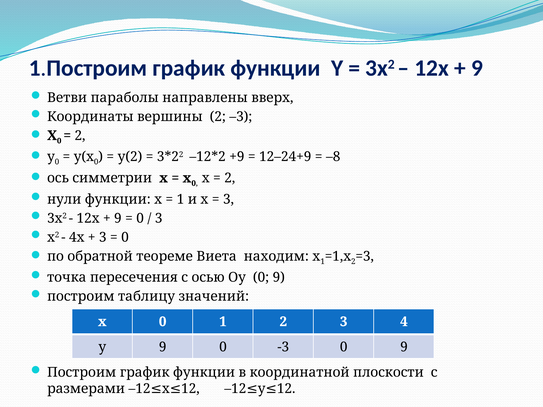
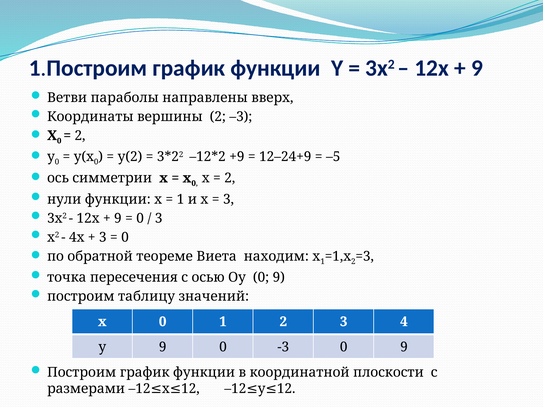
–8: –8 -> –5
